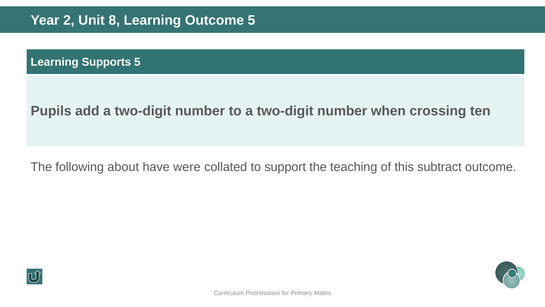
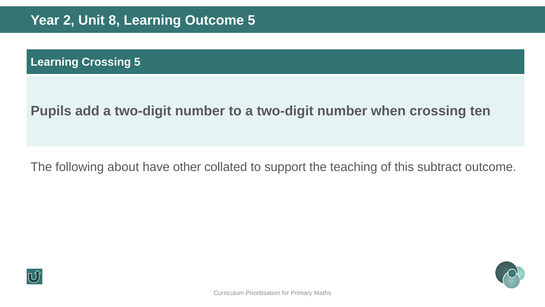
Learning Supports: Supports -> Crossing
were: were -> other
